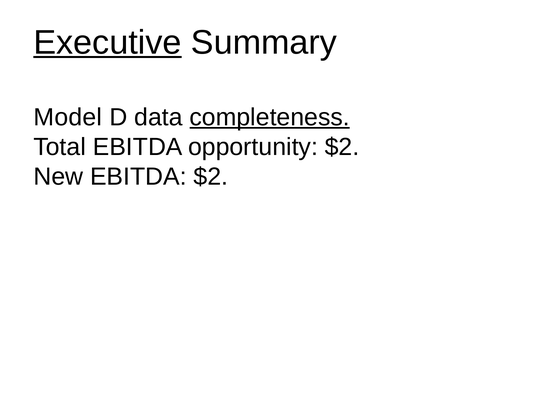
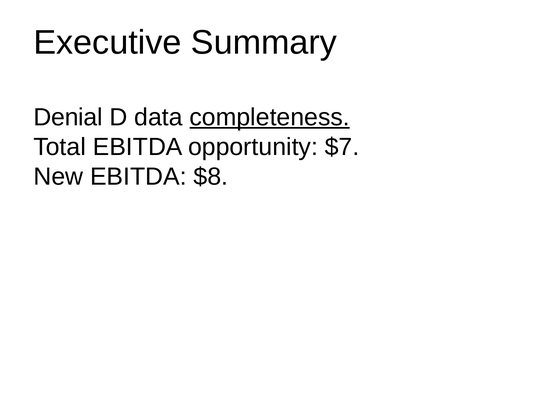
Executive underline: present -> none
Model: Model -> Denial
opportunity $2: $2 -> $7
EBITDA $2: $2 -> $8
